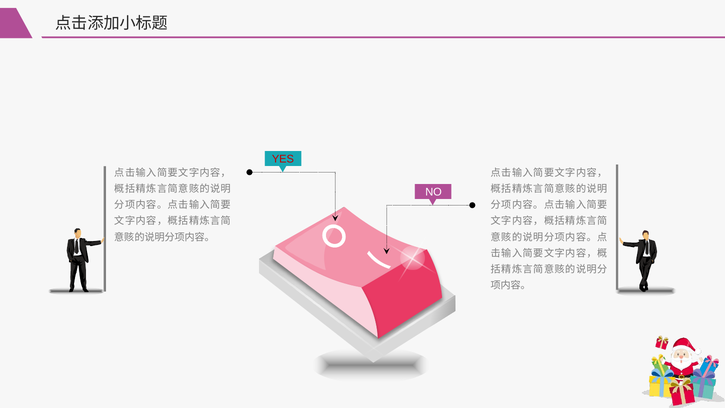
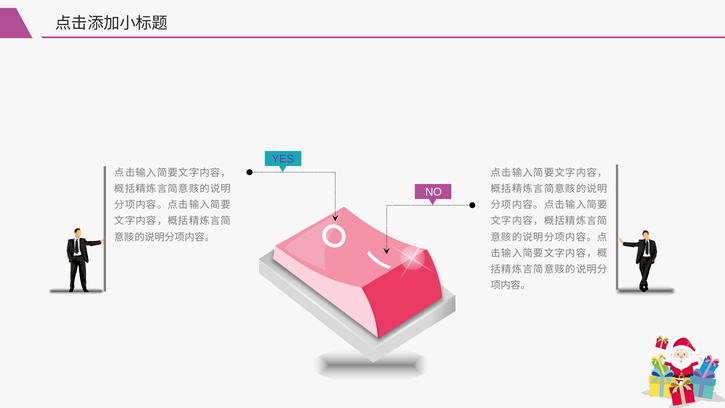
YES colour: red -> purple
